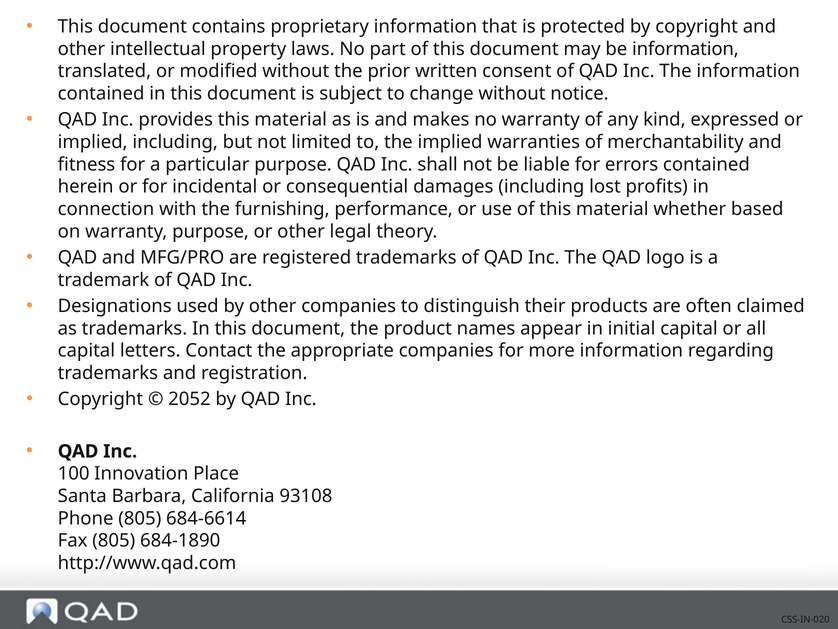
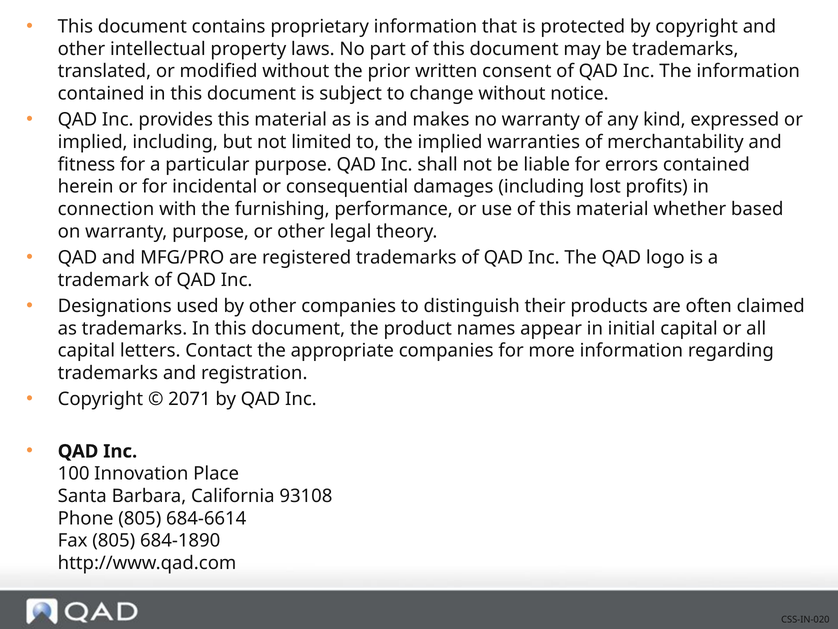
be information: information -> trademarks
2052: 2052 -> 2071
